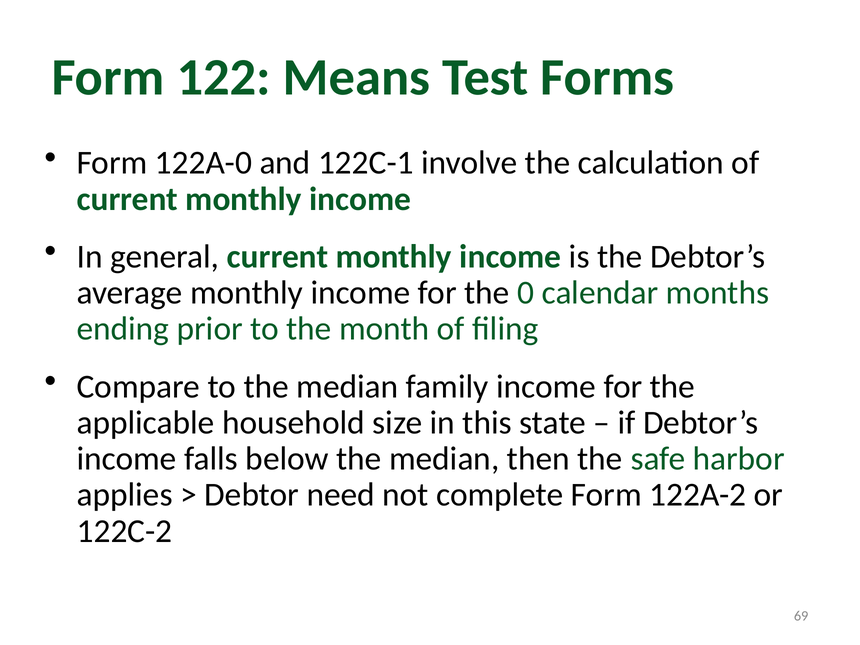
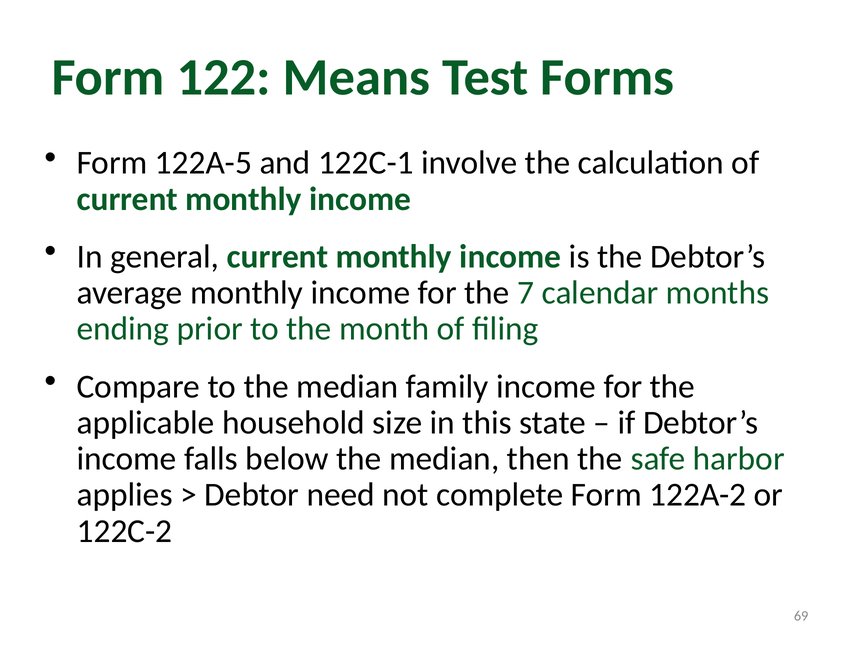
122A-0: 122A-0 -> 122A-5
0: 0 -> 7
